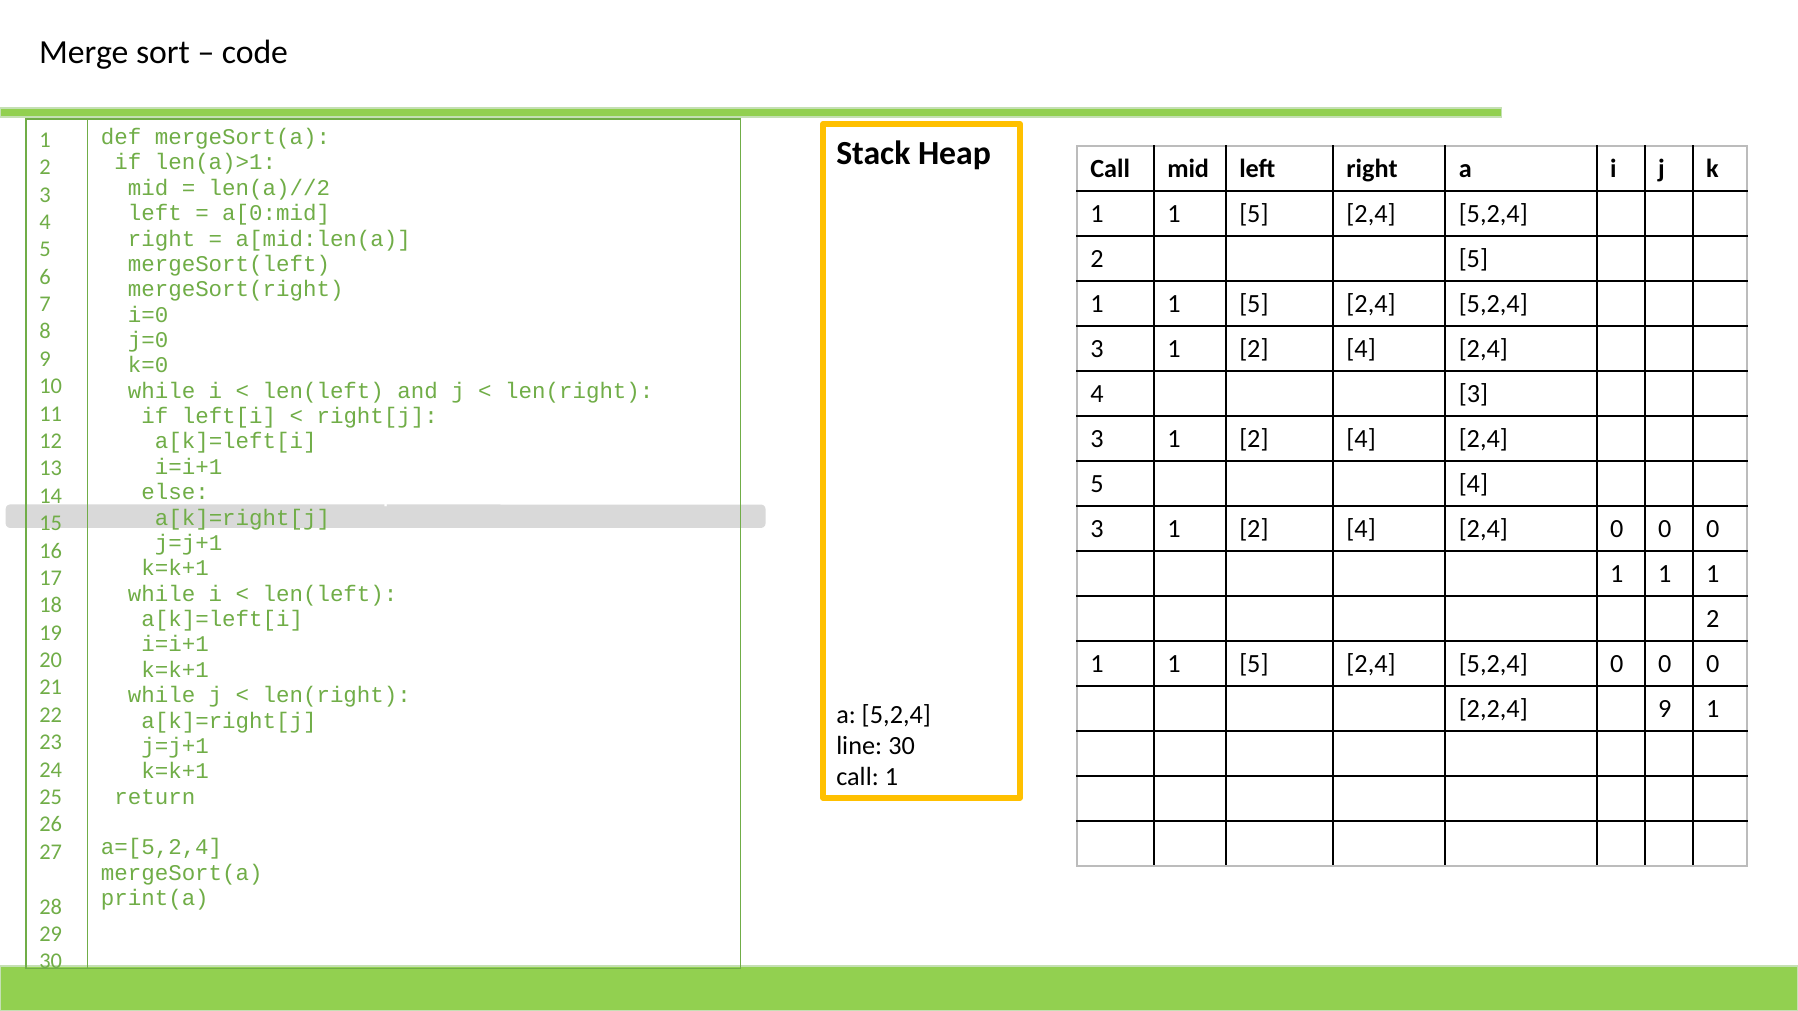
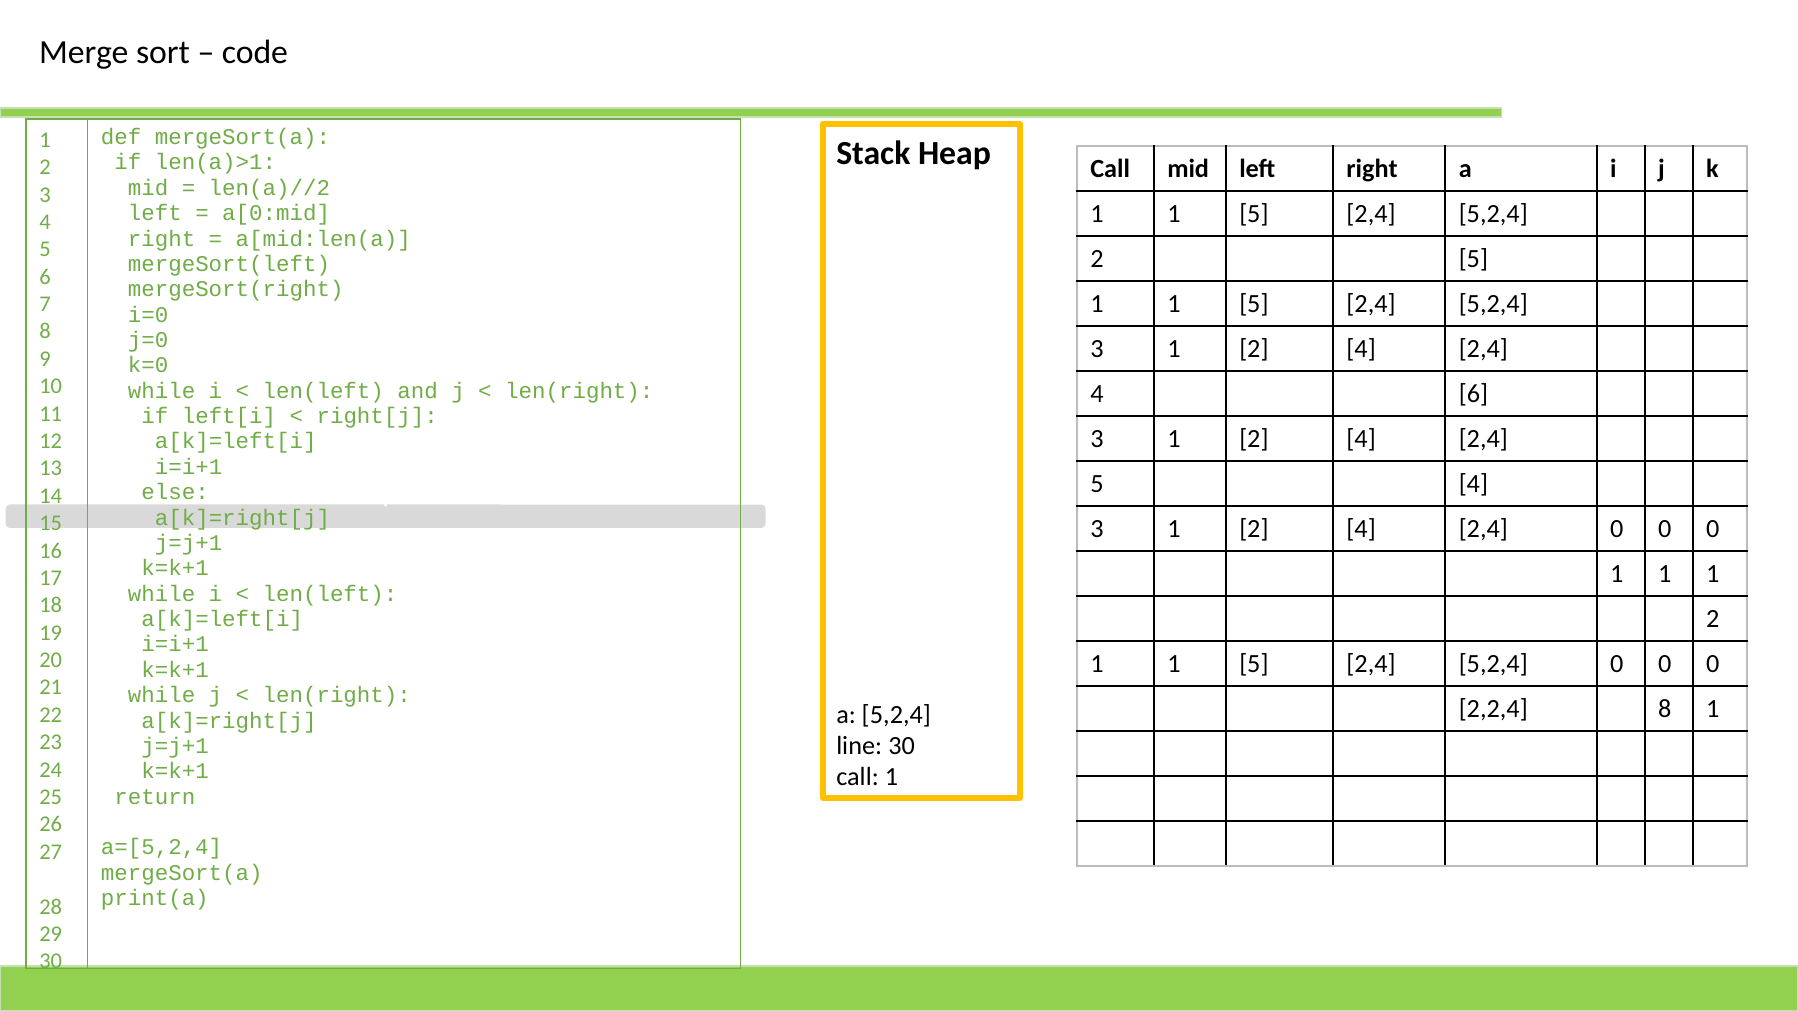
3 at (1473, 394): 3 -> 6
2,2,4 9: 9 -> 8
